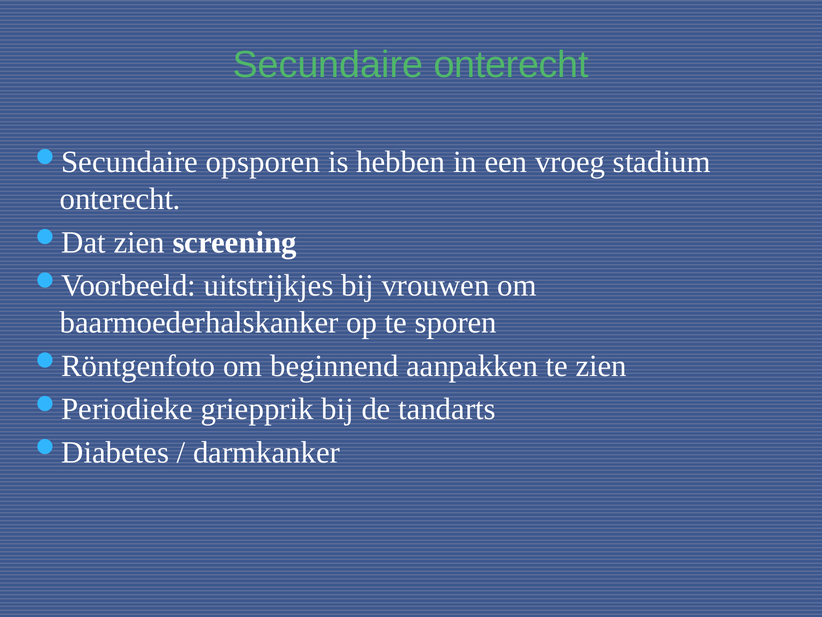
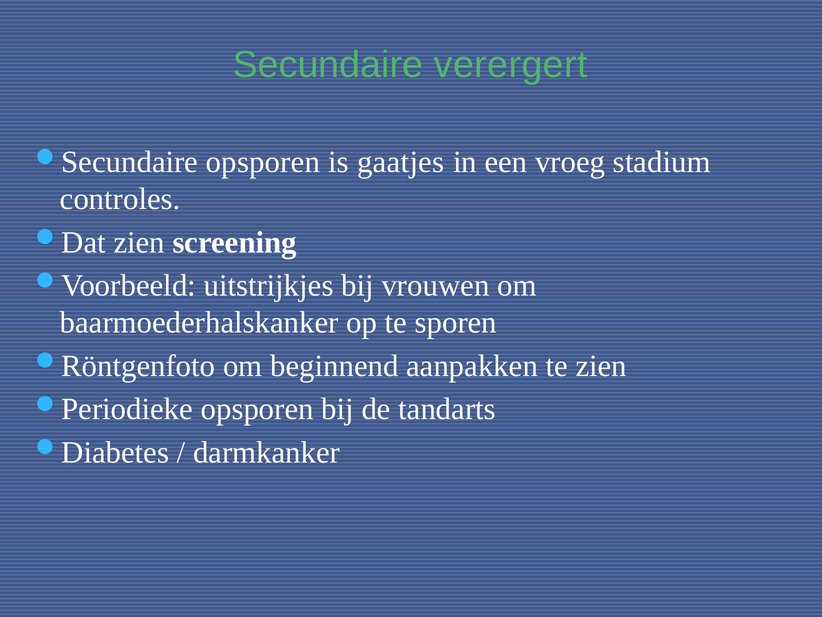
Secundaire onterecht: onterecht -> verergert
hebben: hebben -> gaatjes
onterecht at (120, 199): onterecht -> controles
griepprik at (257, 409): griepprik -> opsporen
